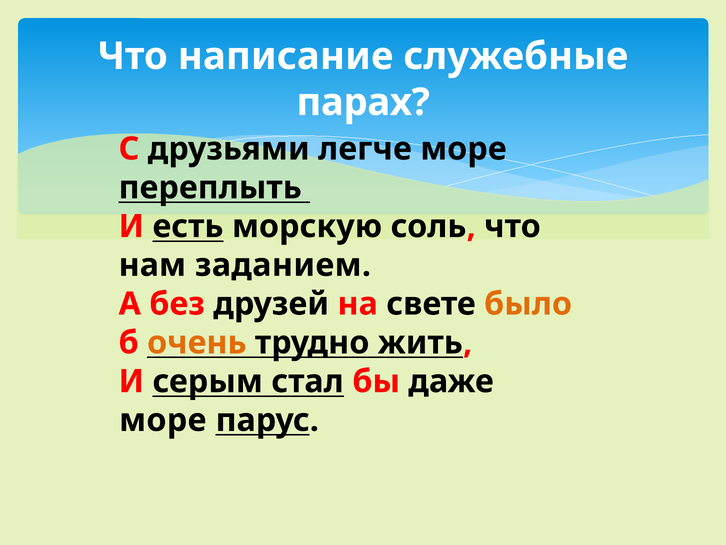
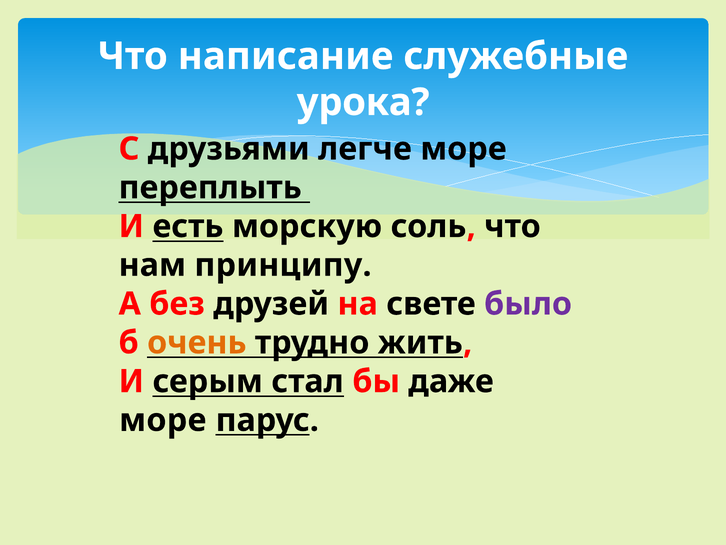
парах: парах -> урока
заданием: заданием -> принципу
было colour: orange -> purple
